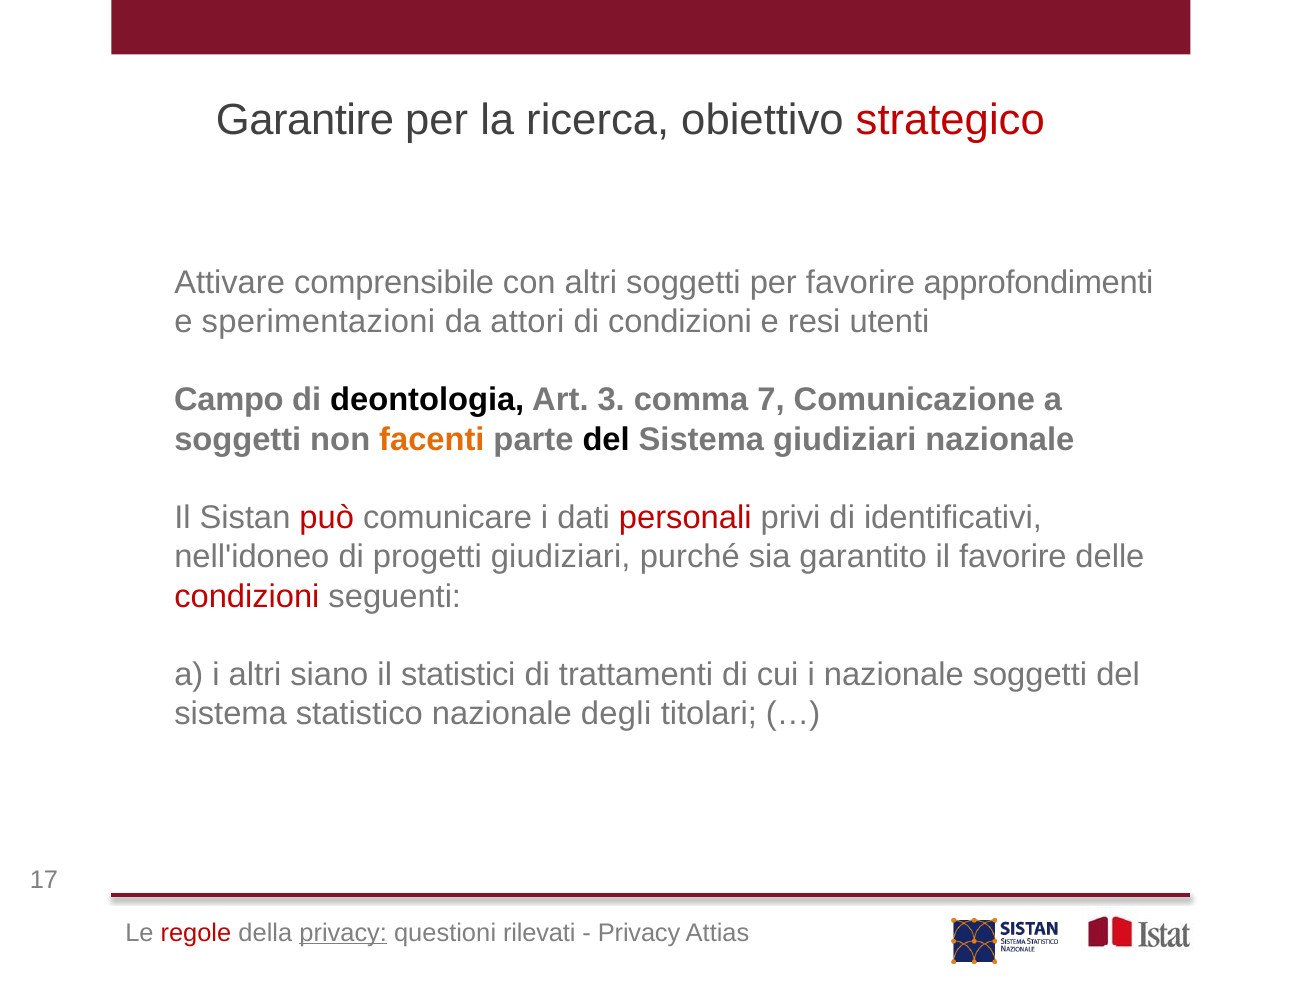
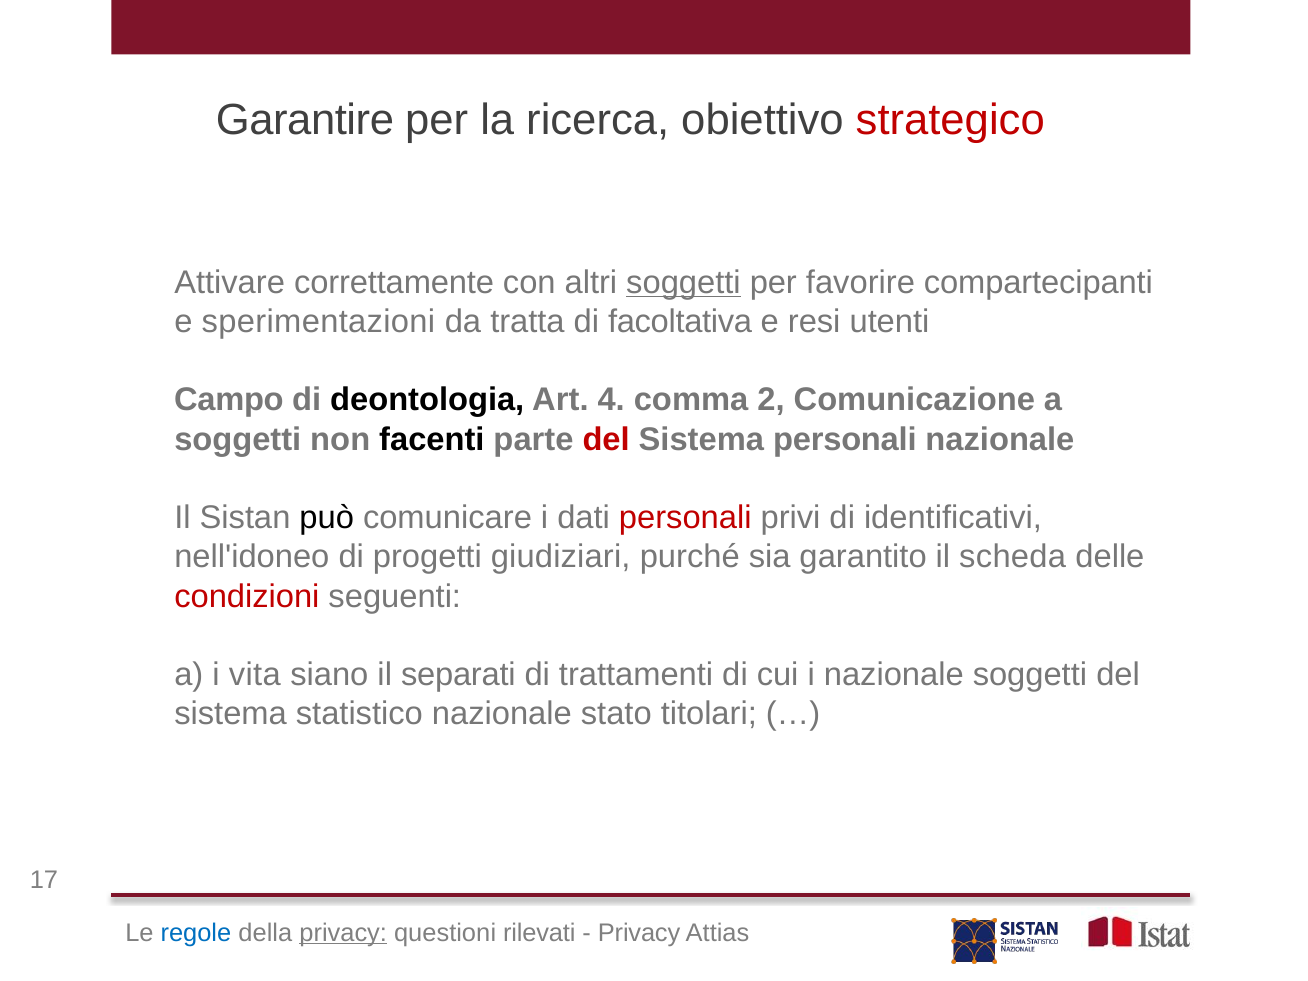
comprensibile: comprensibile -> correttamente
soggetti at (683, 282) underline: none -> present
approfondimenti: approfondimenti -> compartecipanti
attori: attori -> tratta
di condizioni: condizioni -> facoltativa
3: 3 -> 4
7: 7 -> 2
facenti colour: orange -> black
del at (606, 439) colour: black -> red
Sistema giudiziari: giudiziari -> personali
può colour: red -> black
il favorire: favorire -> scheda
i altri: altri -> vita
statistici: statistici -> separati
degli: degli -> stato
regole colour: red -> blue
